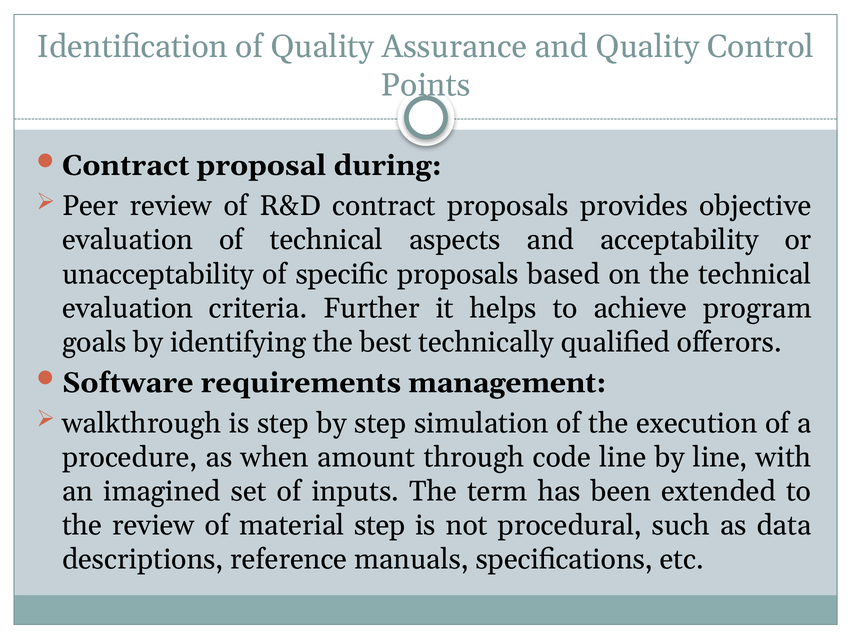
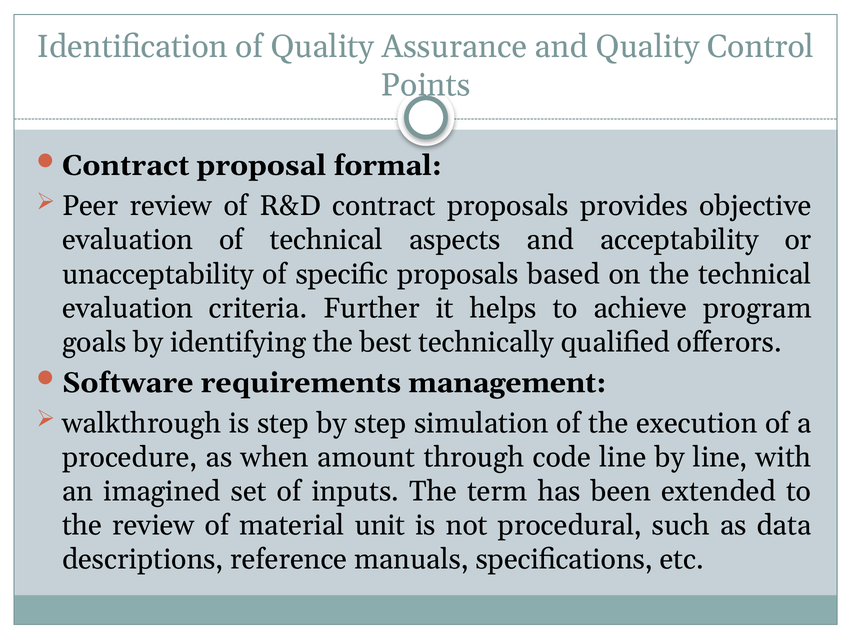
during: during -> formal
material step: step -> unit
